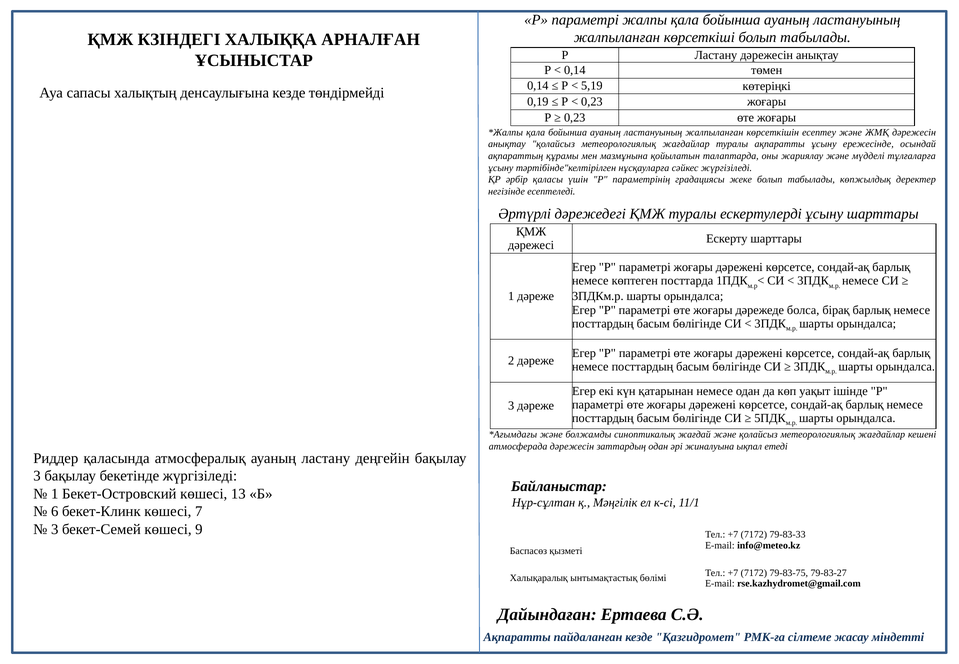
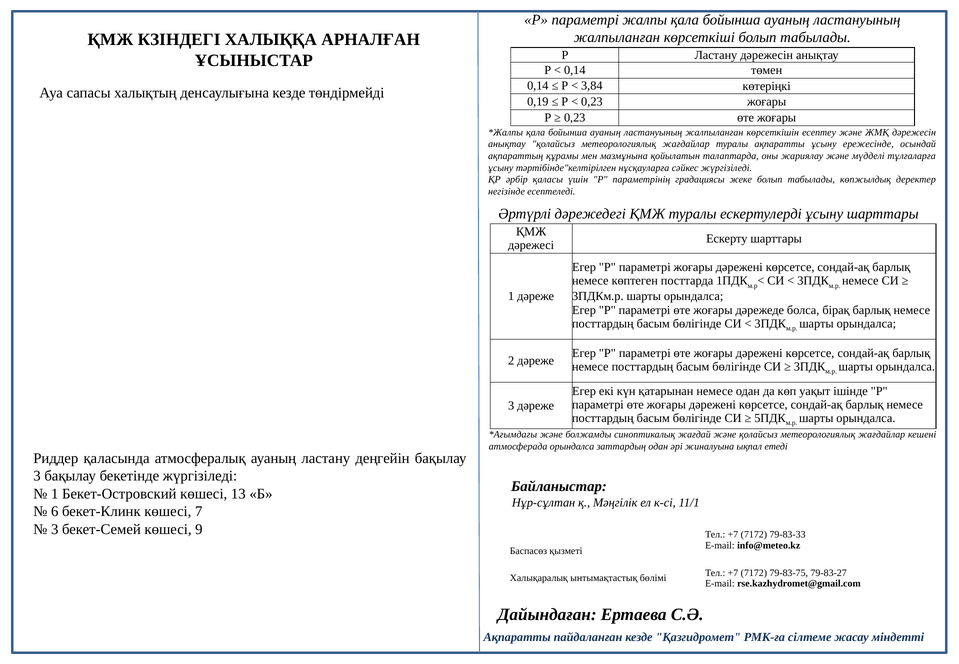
5,19: 5,19 -> 3,84
атмосферада дәрежесін: дәрежесін -> орындалса
